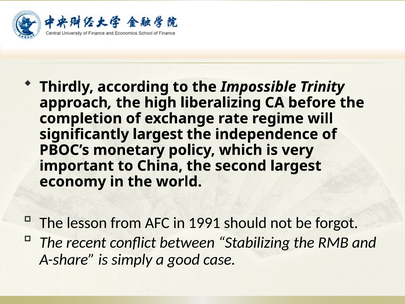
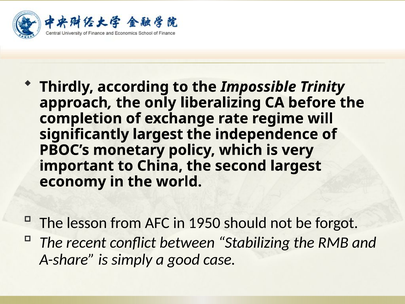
high: high -> only
1991: 1991 -> 1950
